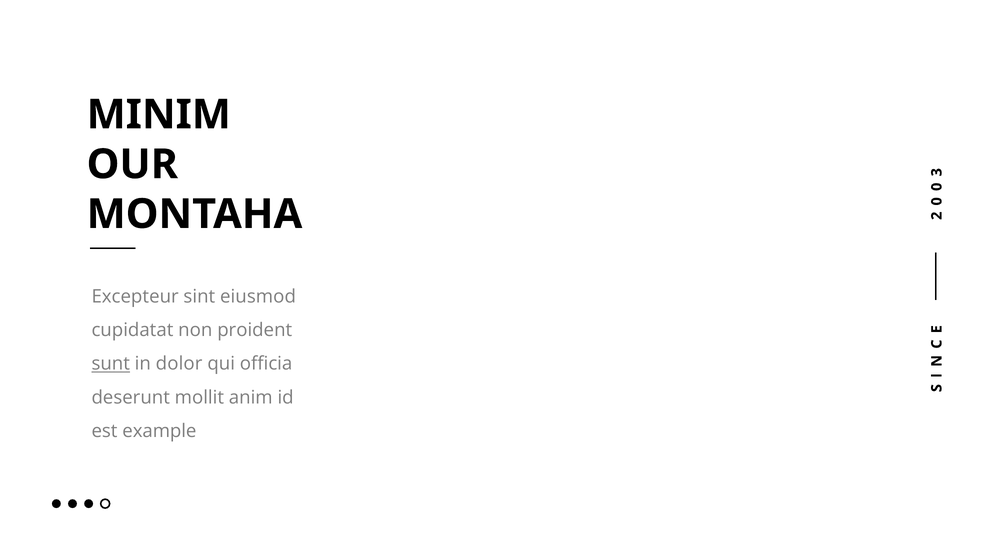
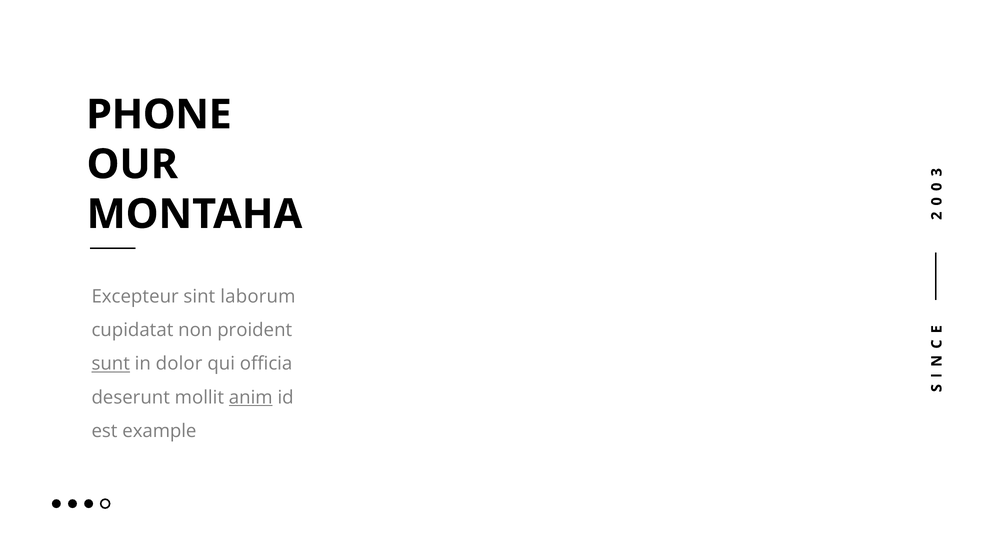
MINIM: MINIM -> PHONE
eiusmod: eiusmod -> laborum
anim underline: none -> present
